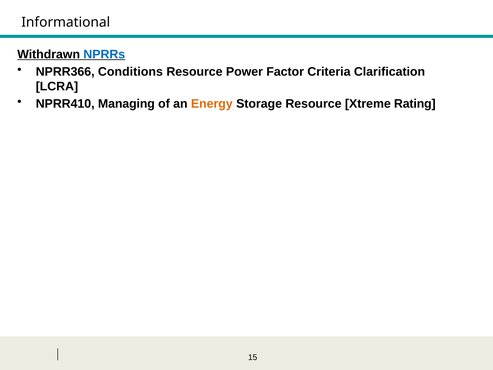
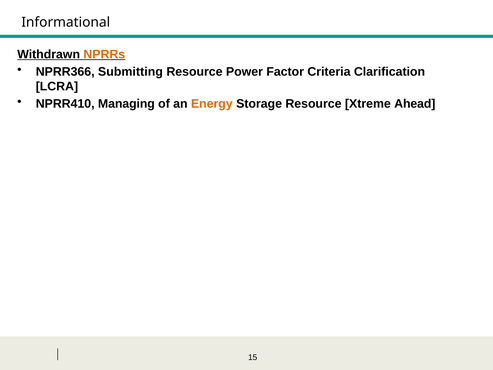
NPRRs colour: blue -> orange
Conditions: Conditions -> Submitting
Rating: Rating -> Ahead
